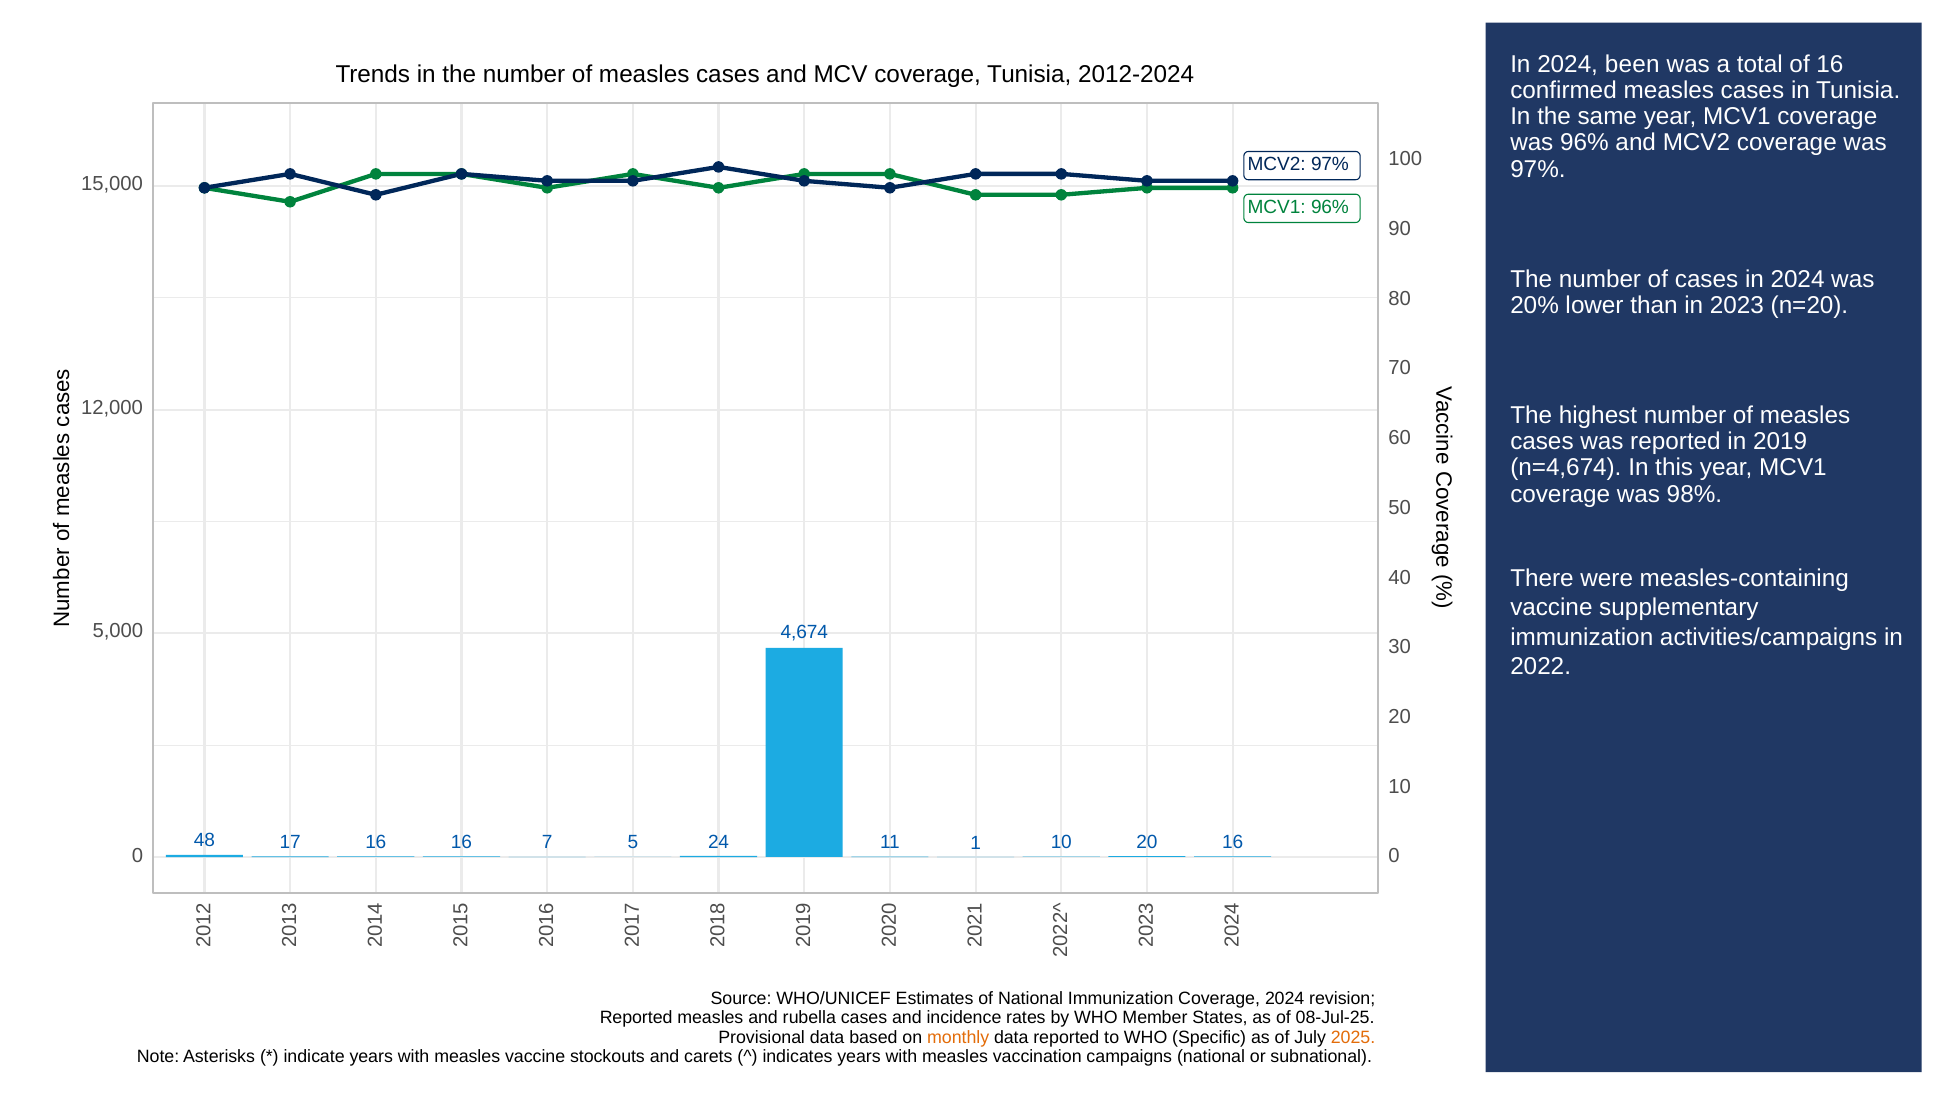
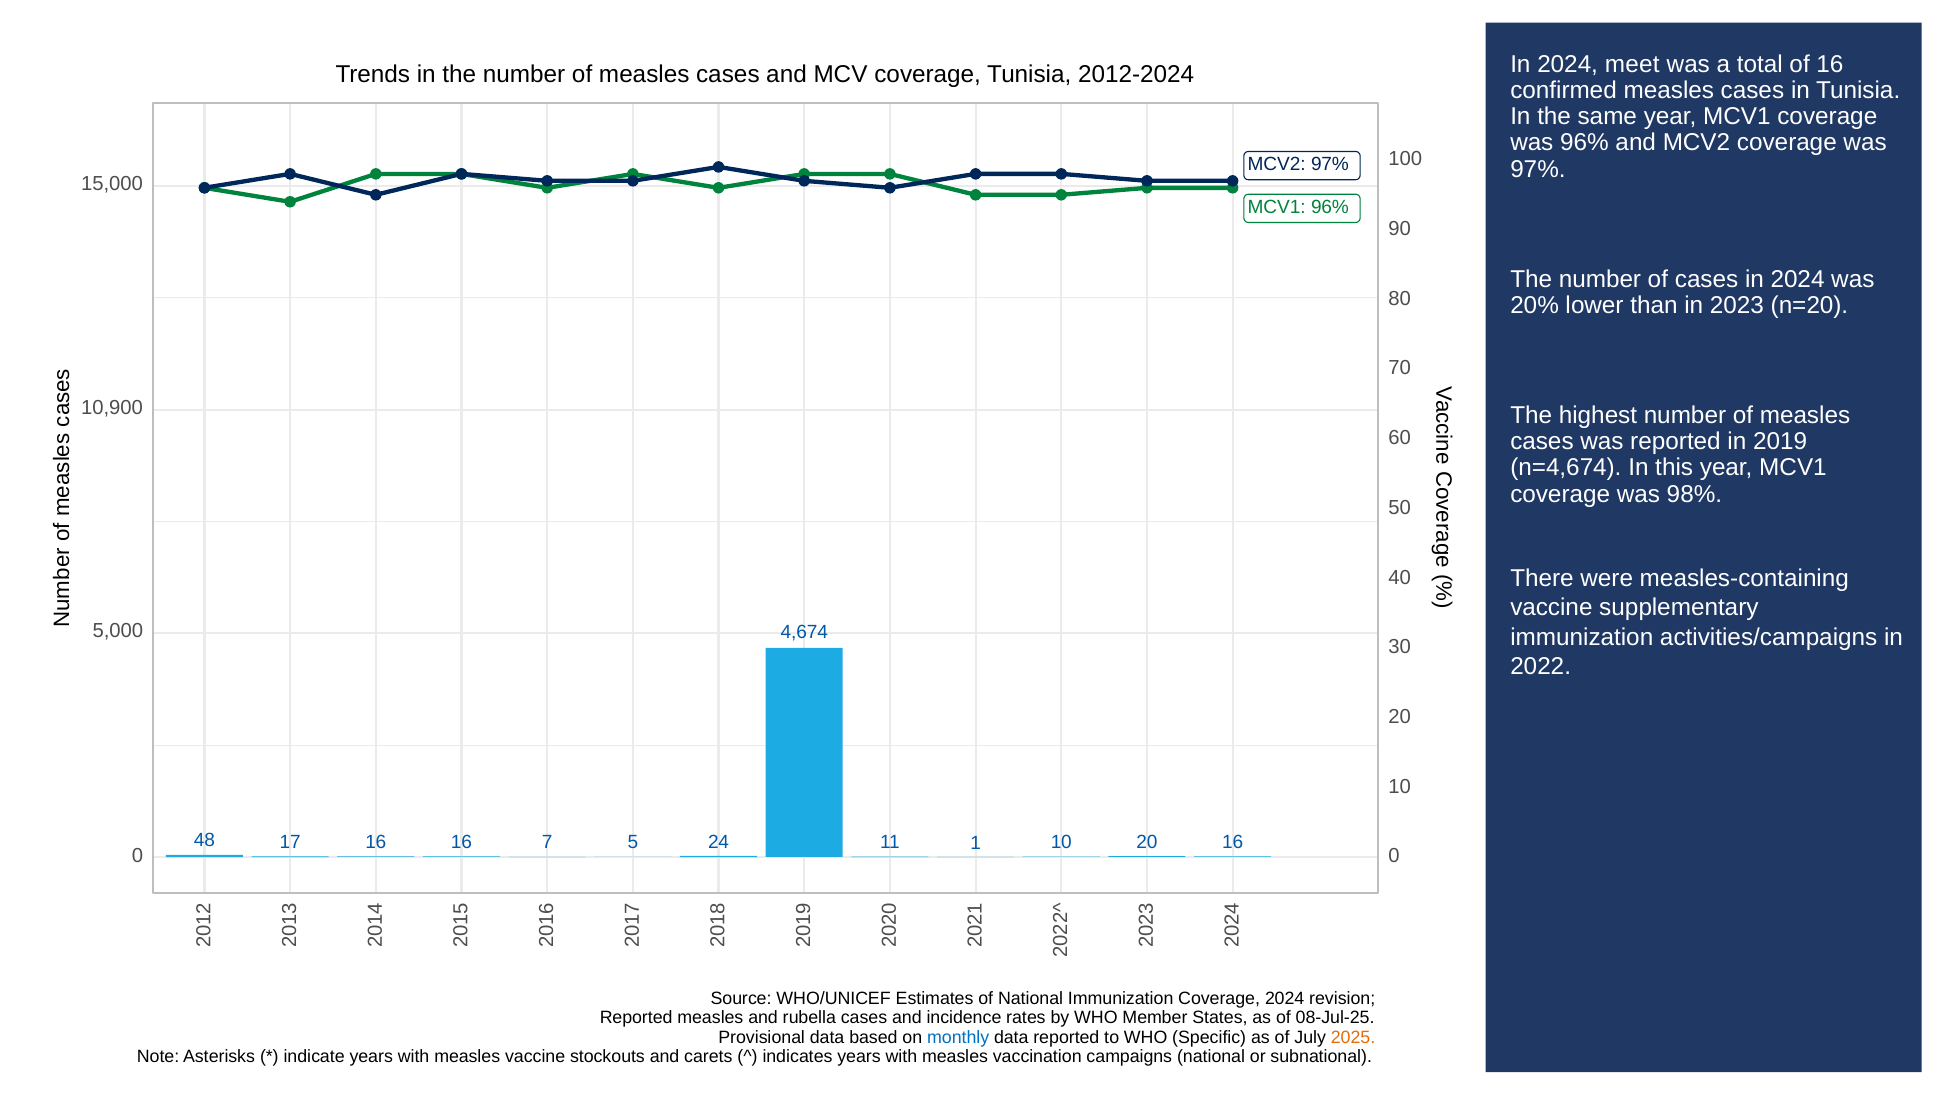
been: been -> meet
12,000: 12,000 -> 10,900
monthly colour: orange -> blue
